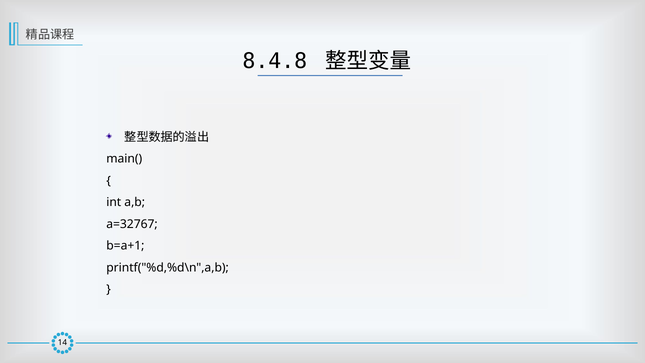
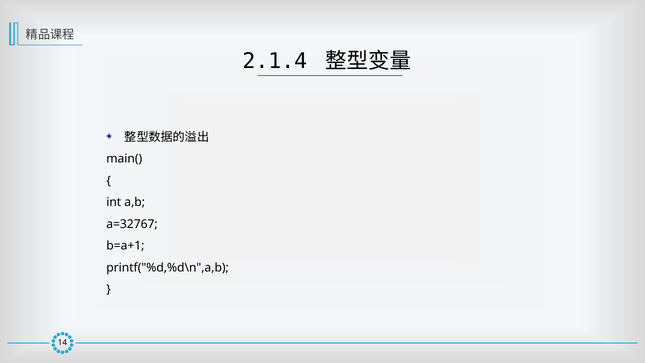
8.4.8: 8.4.8 -> 2.1.4
